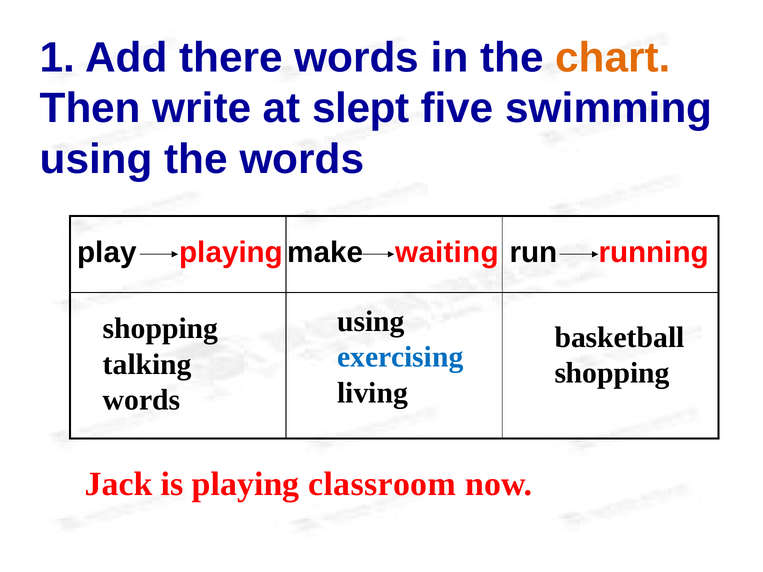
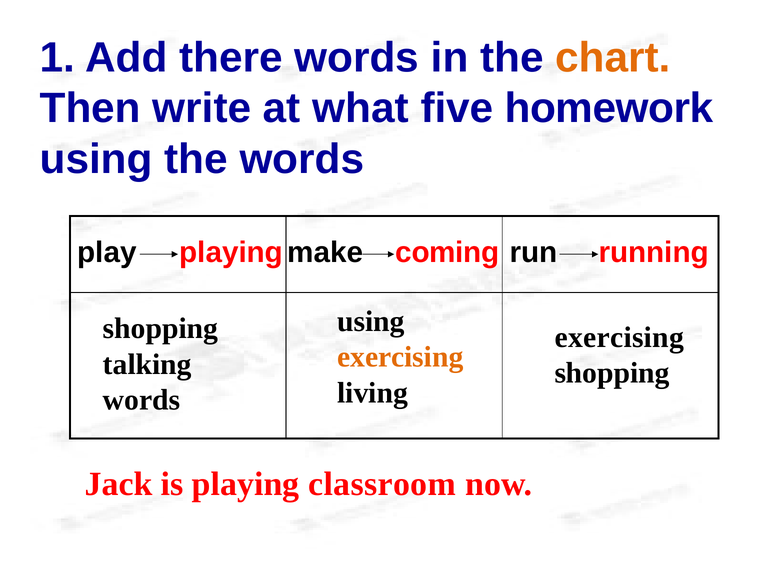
slept: slept -> what
swimming: swimming -> homework
waiting: waiting -> coming
basketball at (620, 338): basketball -> exercising
exercising at (400, 357) colour: blue -> orange
